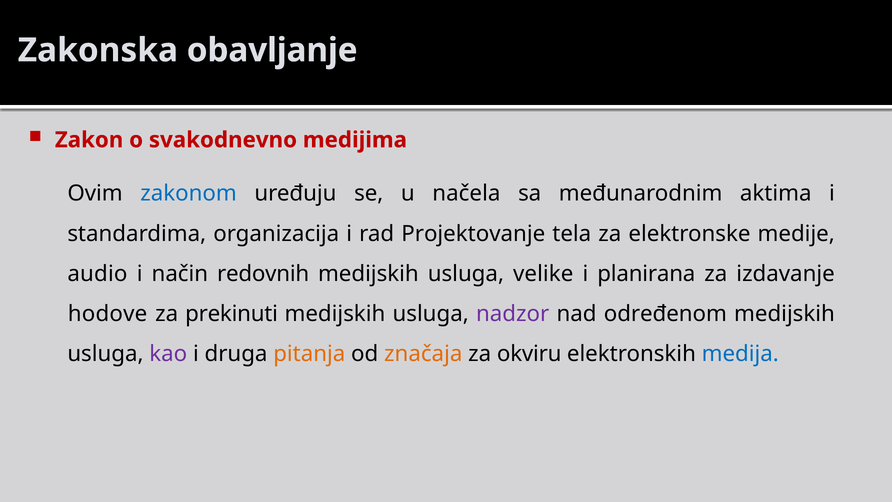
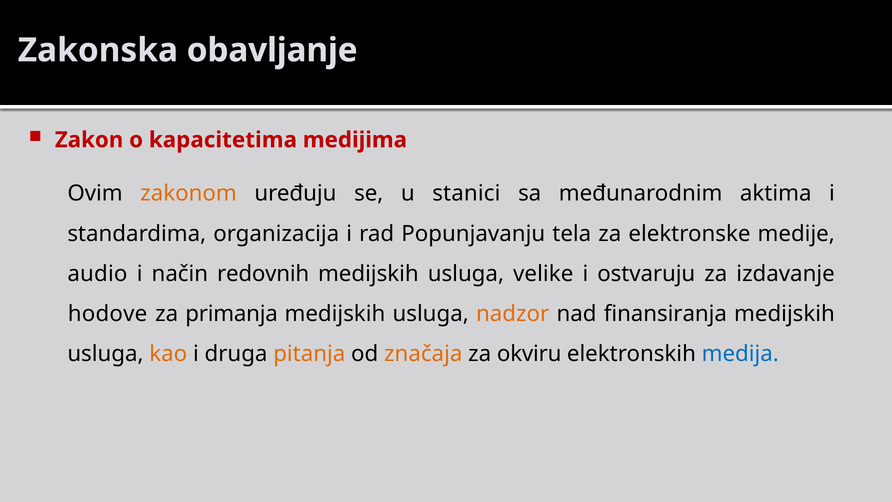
svakodnevno: svakodnevno -> kapacitetima
zakonom colour: blue -> orange
načela: načela -> stanici
Projektovanje: Projektovanje -> Popunjavanju
planirana: planirana -> ostvaruju
prekinuti: prekinuti -> primanja
nadzor colour: purple -> orange
određenom: određenom -> finansiranja
kao colour: purple -> orange
